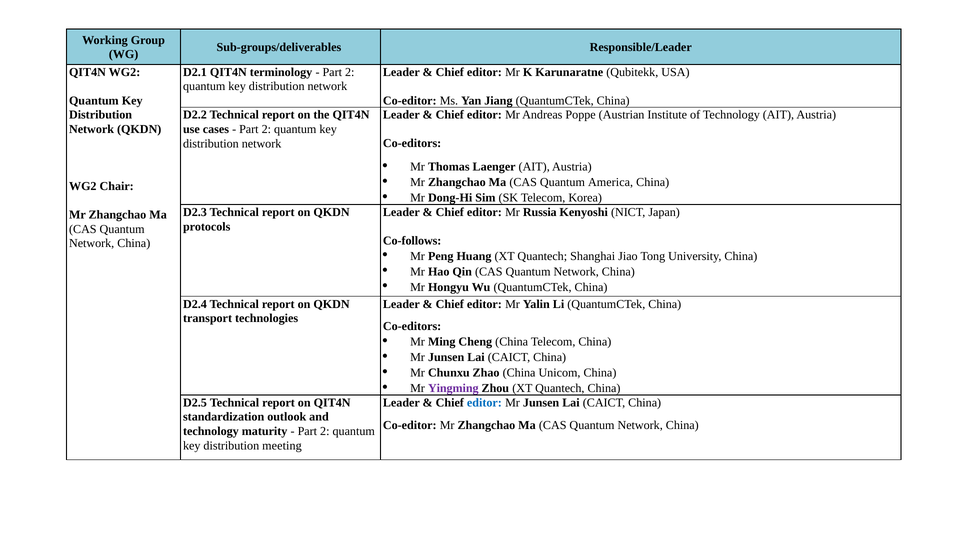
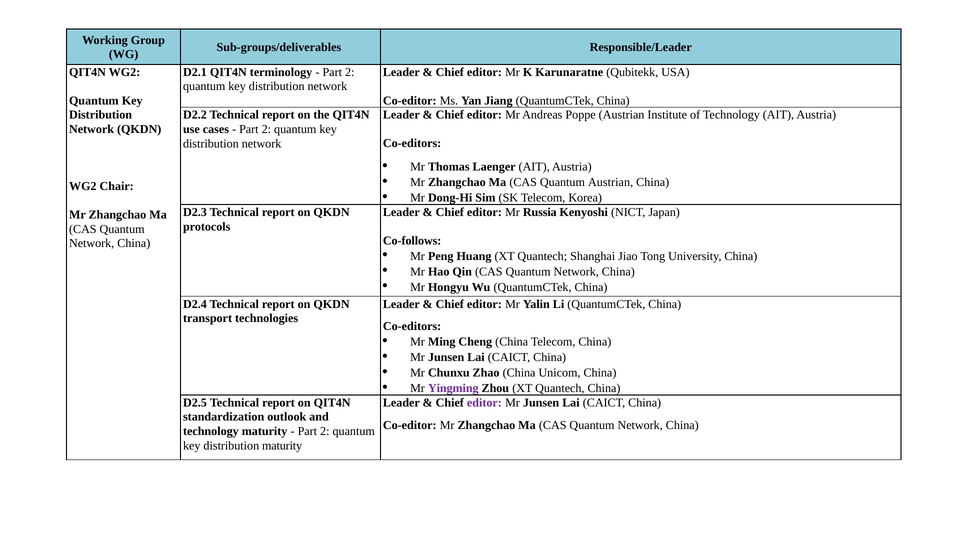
Quantum America: America -> Austrian
editor at (484, 403) colour: blue -> purple
distribution meeting: meeting -> maturity
